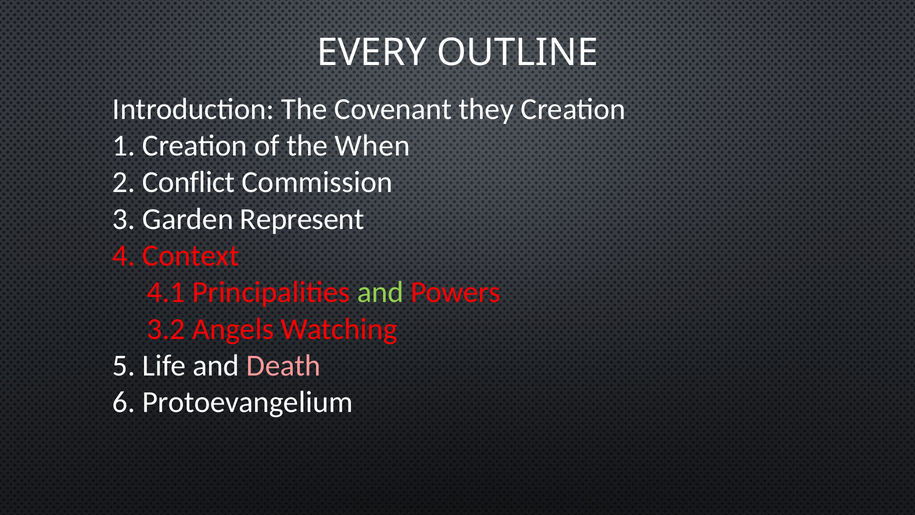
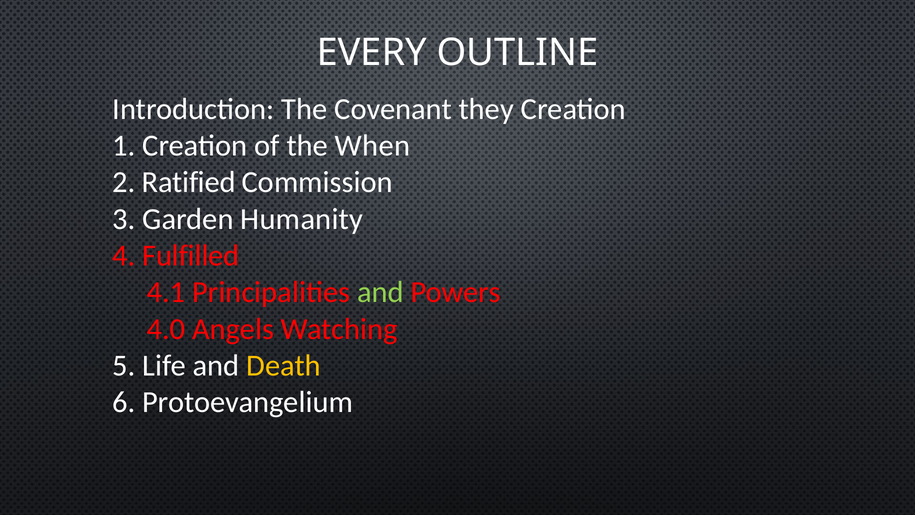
Conflict: Conflict -> Ratified
Represent: Represent -> Humanity
Context: Context -> Fulfilled
3.2: 3.2 -> 4.0
Death colour: pink -> yellow
